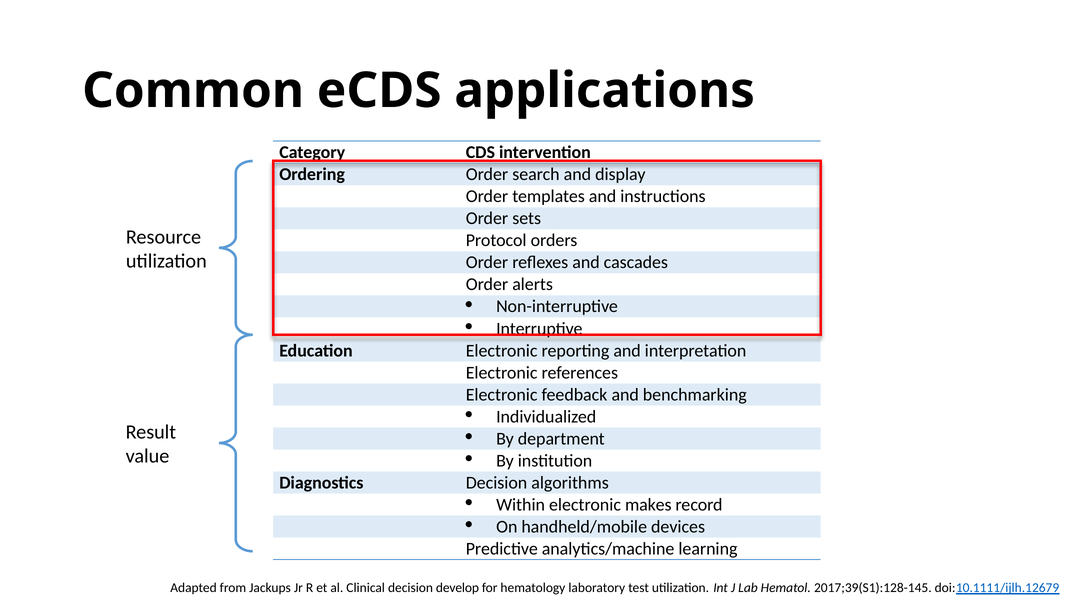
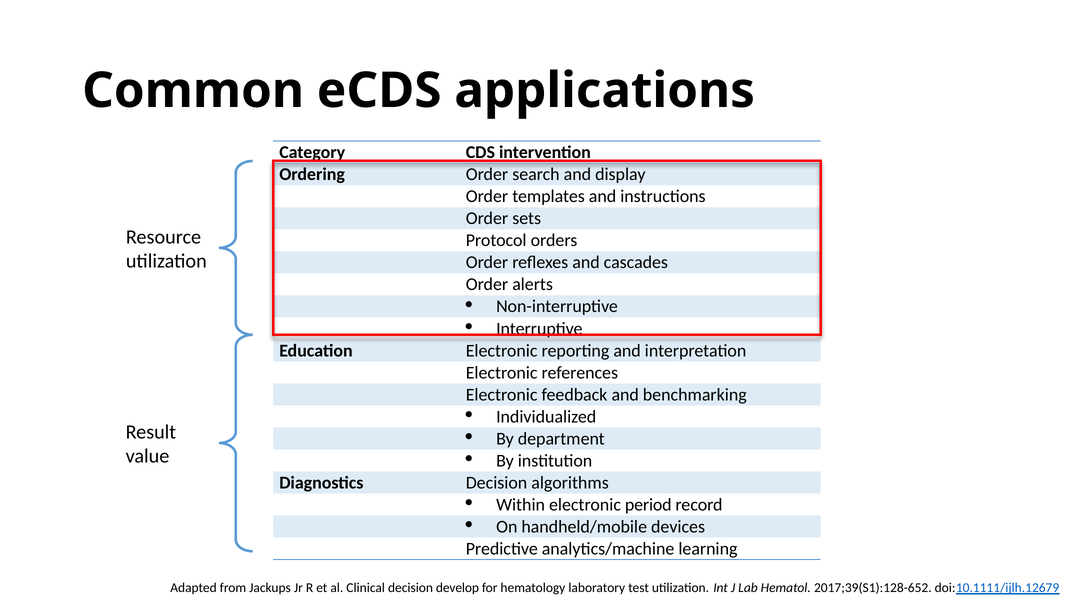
makes: makes -> period
2017;39(S1):128-145: 2017;39(S1):128-145 -> 2017;39(S1):128-652
